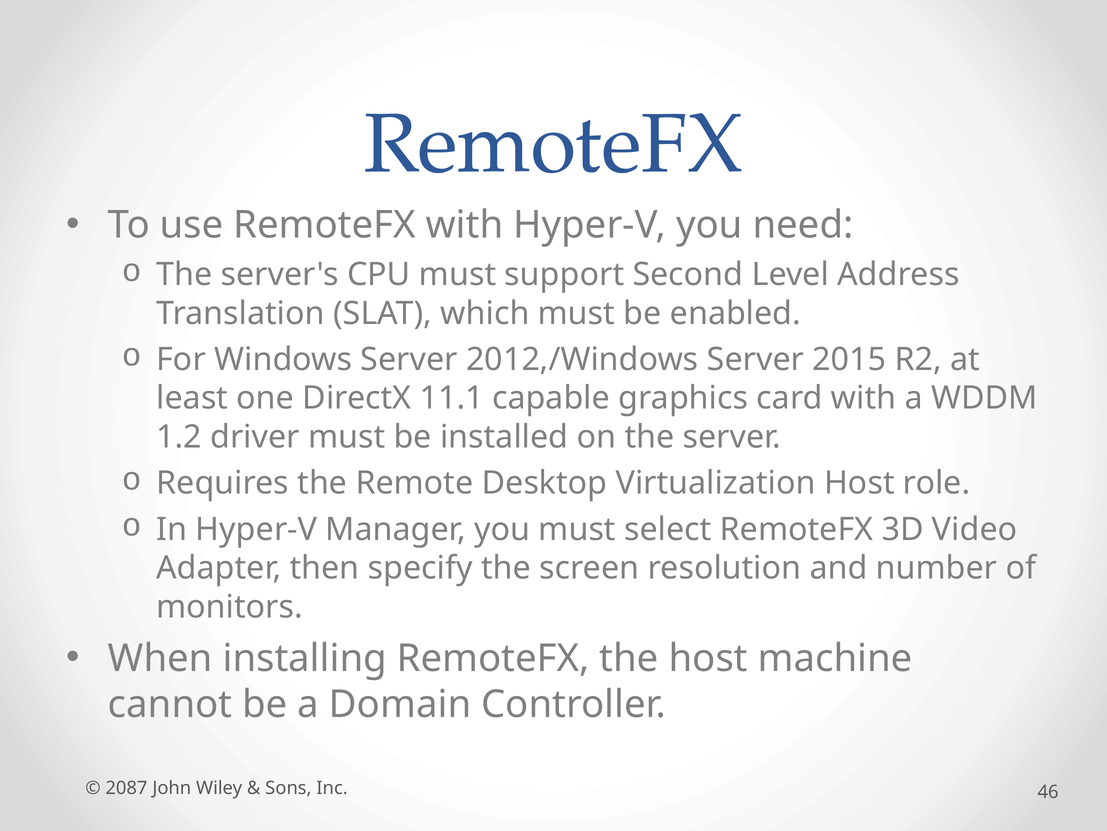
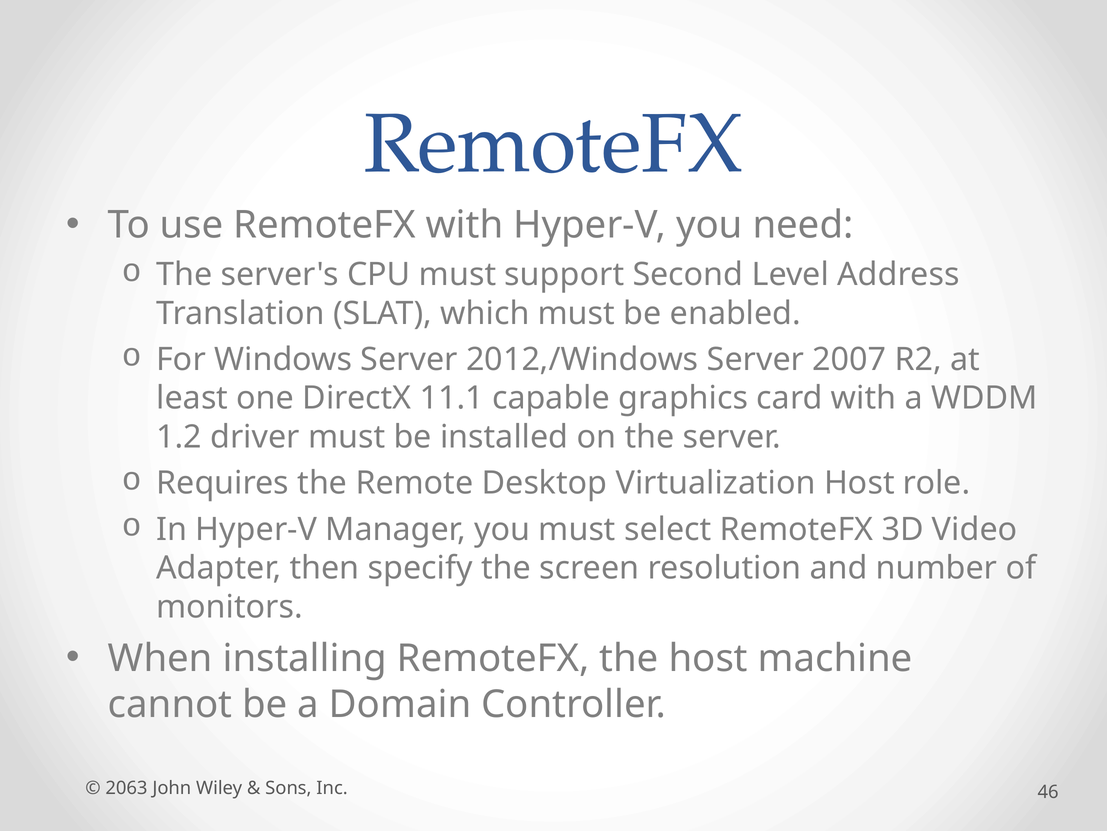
2015: 2015 -> 2007
2087: 2087 -> 2063
